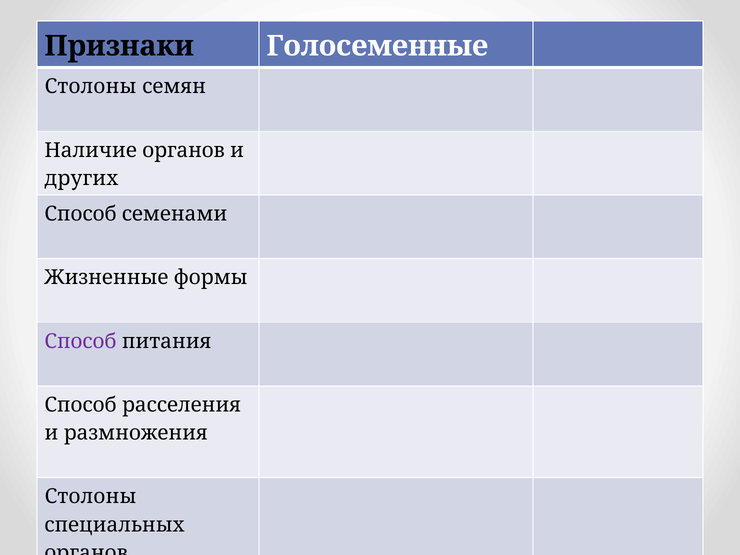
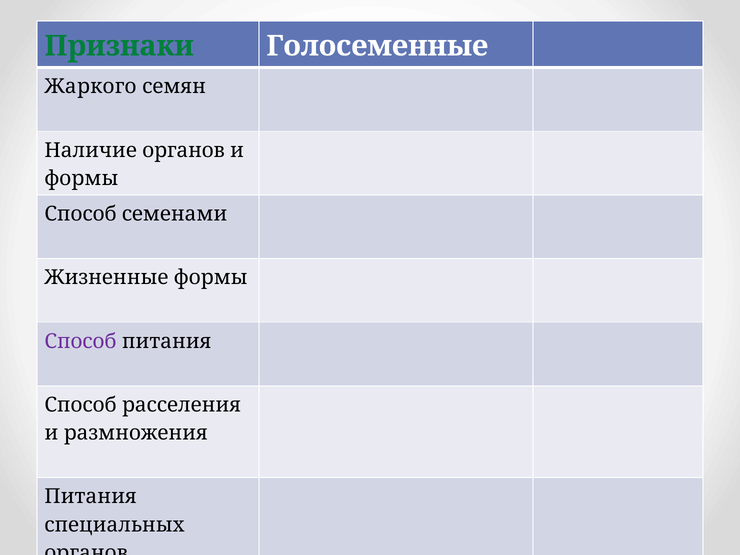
Признаки colour: black -> green
Столоны at (91, 87): Столоны -> Жаркого
других at (81, 178): других -> формы
Столоны at (91, 497): Столоны -> Питания
